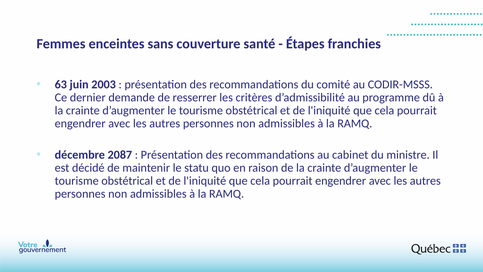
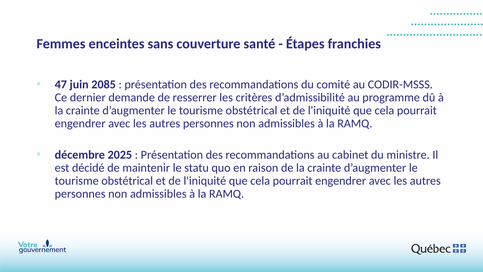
63: 63 -> 47
2003: 2003 -> 2085
2087: 2087 -> 2025
